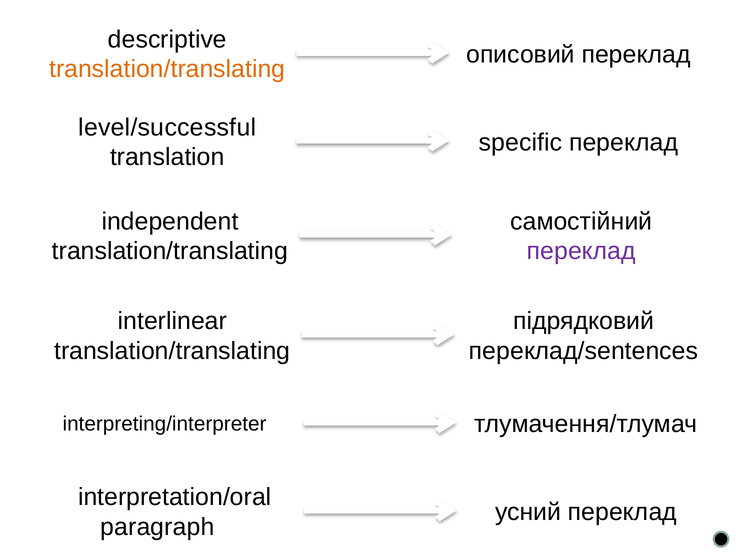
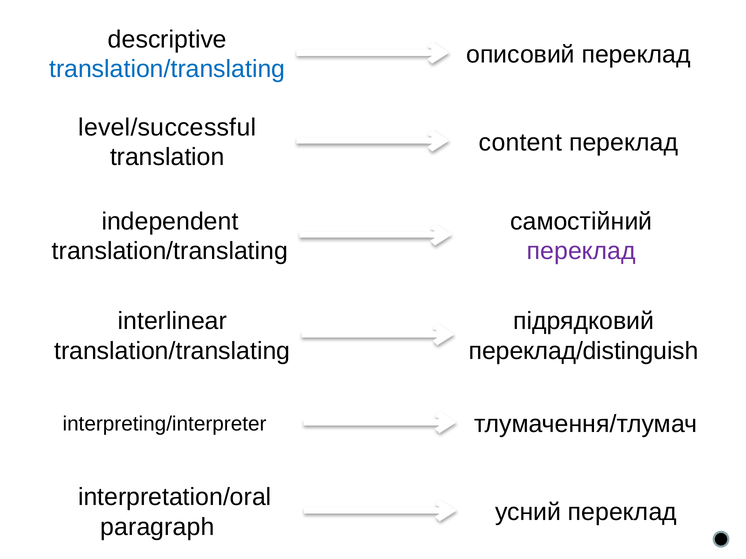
translation/translating at (167, 69) colour: orange -> blue
specific: specific -> content
переклад/sentences: переклад/sentences -> переклад/distinguish
